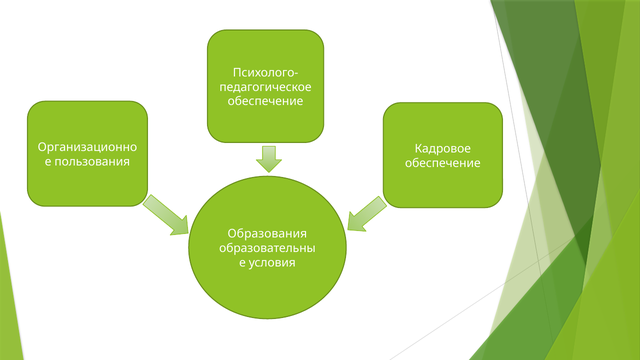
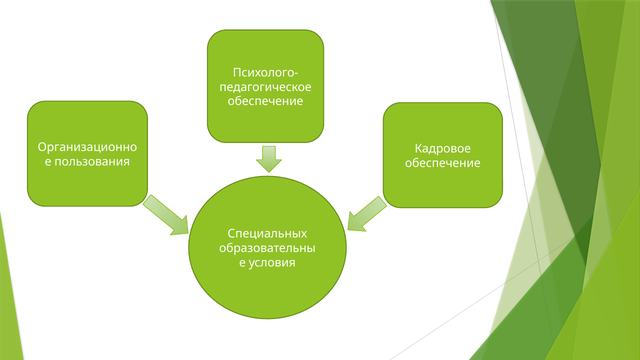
Образования: Образования -> Специальных
